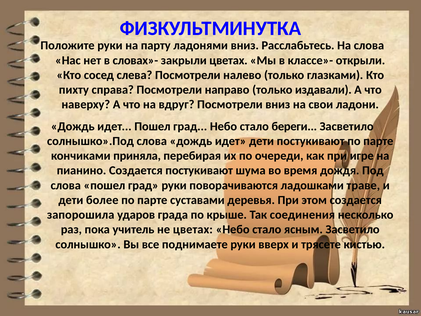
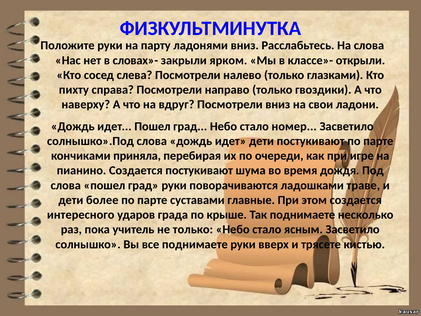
закрыли цветах: цветах -> ярком
издавали: издавали -> гвоздики
береги: береги -> номер
деревья: деревья -> главные
запорошила: запорошила -> интересного
Так соединения: соединения -> поднимаете
не цветах: цветах -> только
